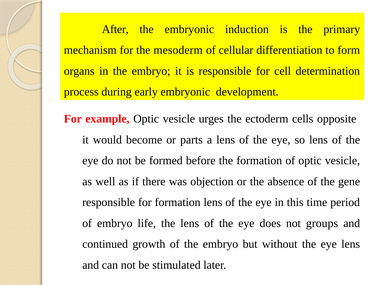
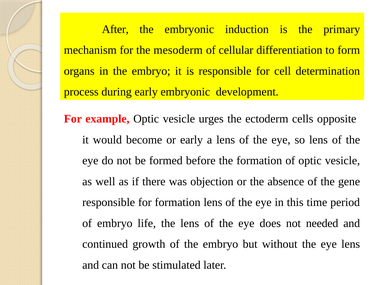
or parts: parts -> early
groups: groups -> needed
